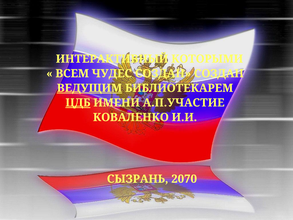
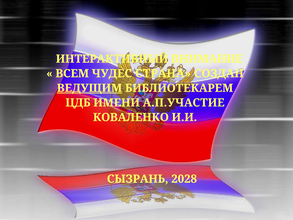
КОТОРЫМИ: КОТОРЫМИ -> ВНИМАНИЕ
ЧУДЕС СОЗДАН: СОЗДАН -> СТРАНА
ЦДБ underline: present -> none
2070: 2070 -> 2028
